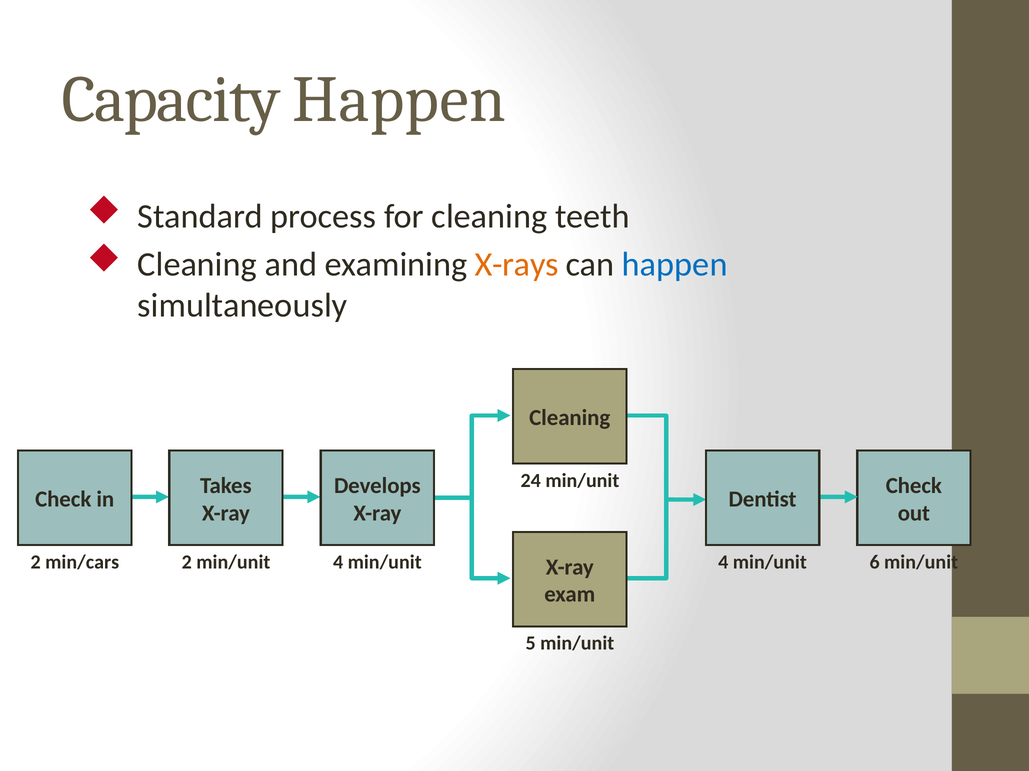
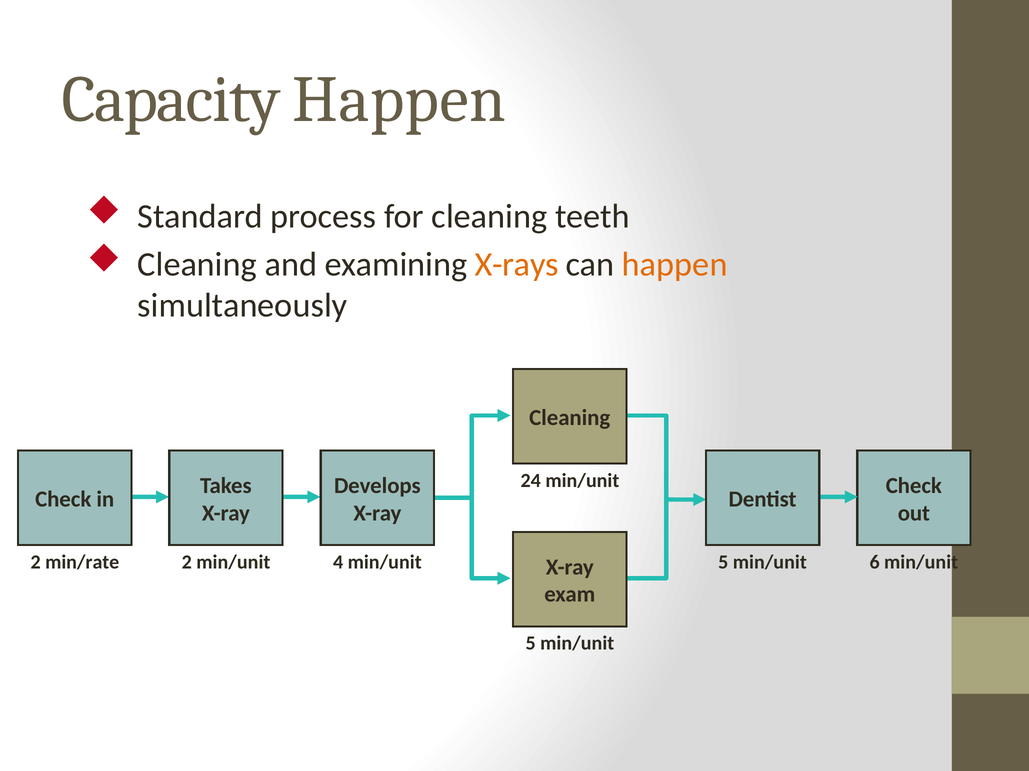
happen at (675, 265) colour: blue -> orange
min/cars: min/cars -> min/rate
4 min/unit 4: 4 -> 5
